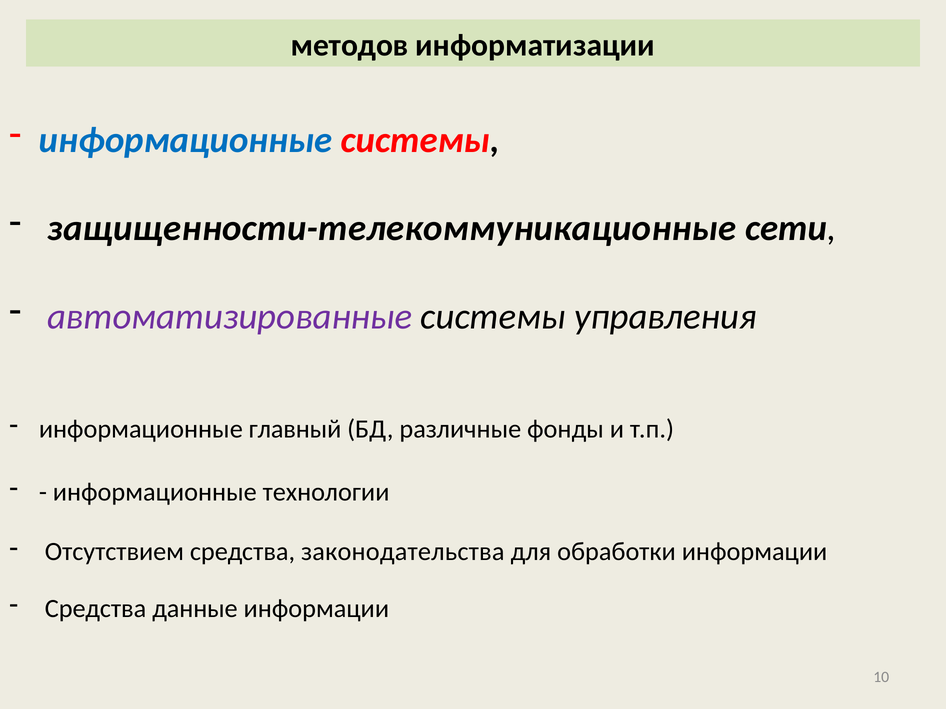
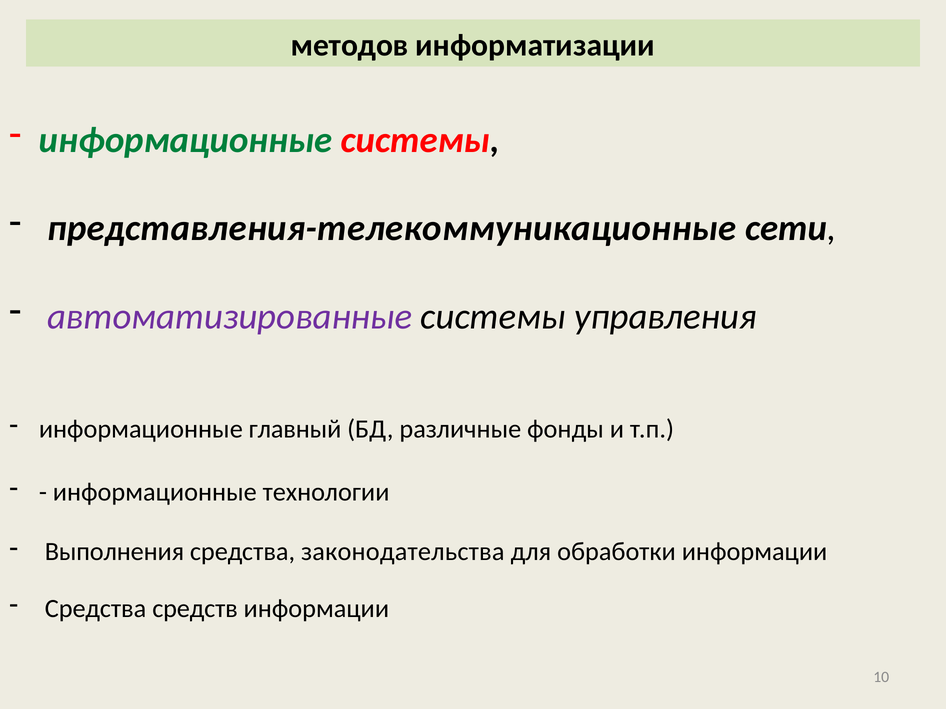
информационные at (186, 140) colour: blue -> green
защищенности-телекоммуникационные: защищенности-телекоммуникационные -> представления-телекоммуникационные
Отсутствием: Отсутствием -> Выполнения
данные: данные -> средств
